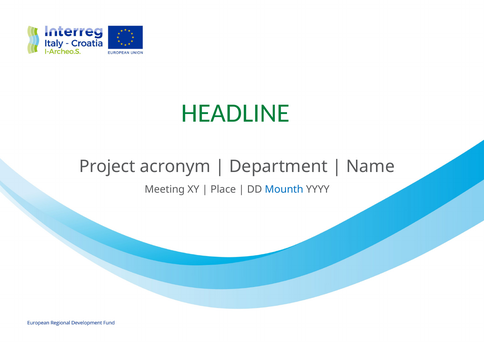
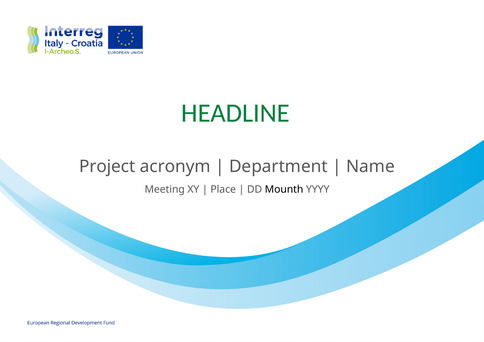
Mounth colour: blue -> black
